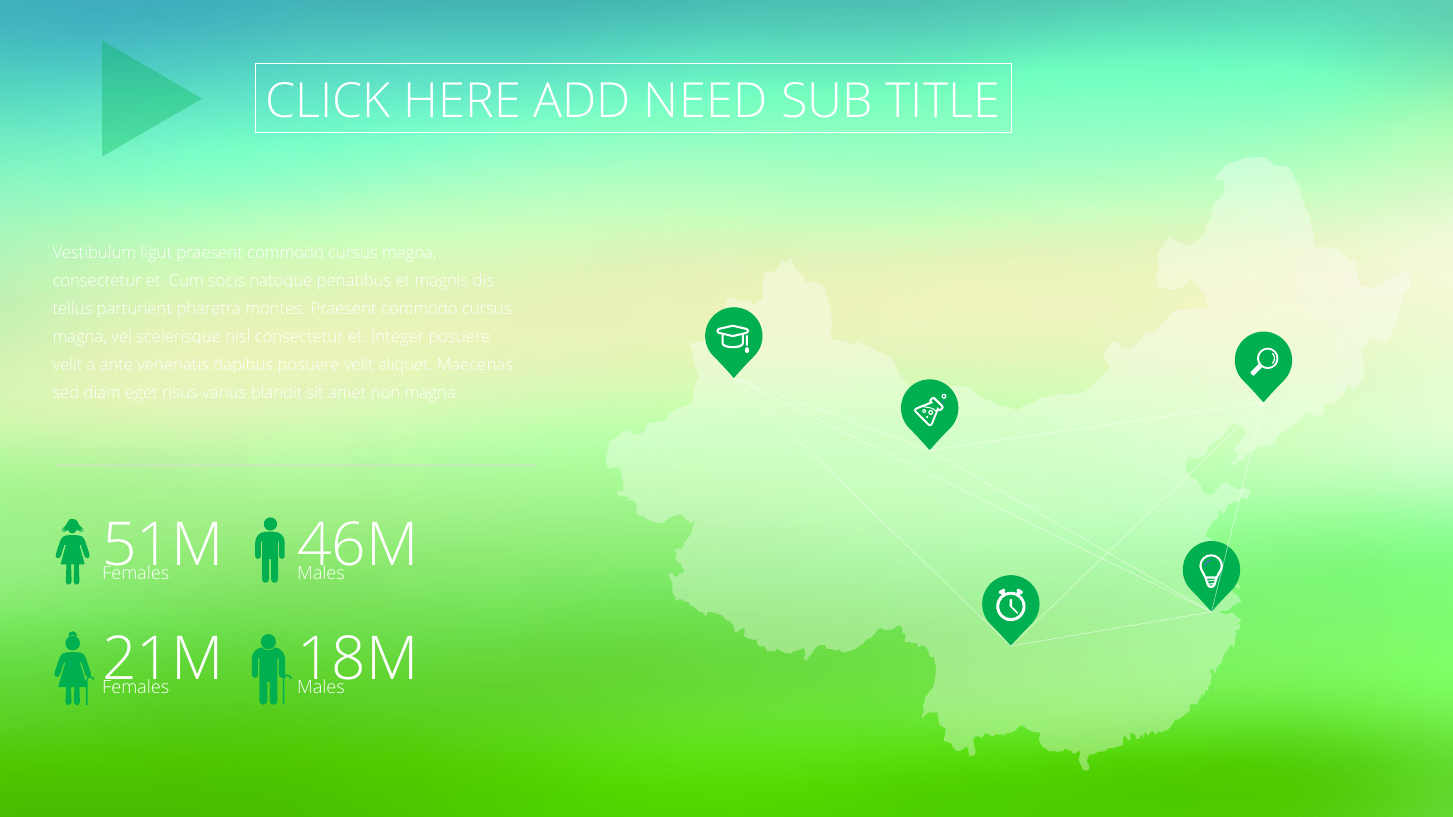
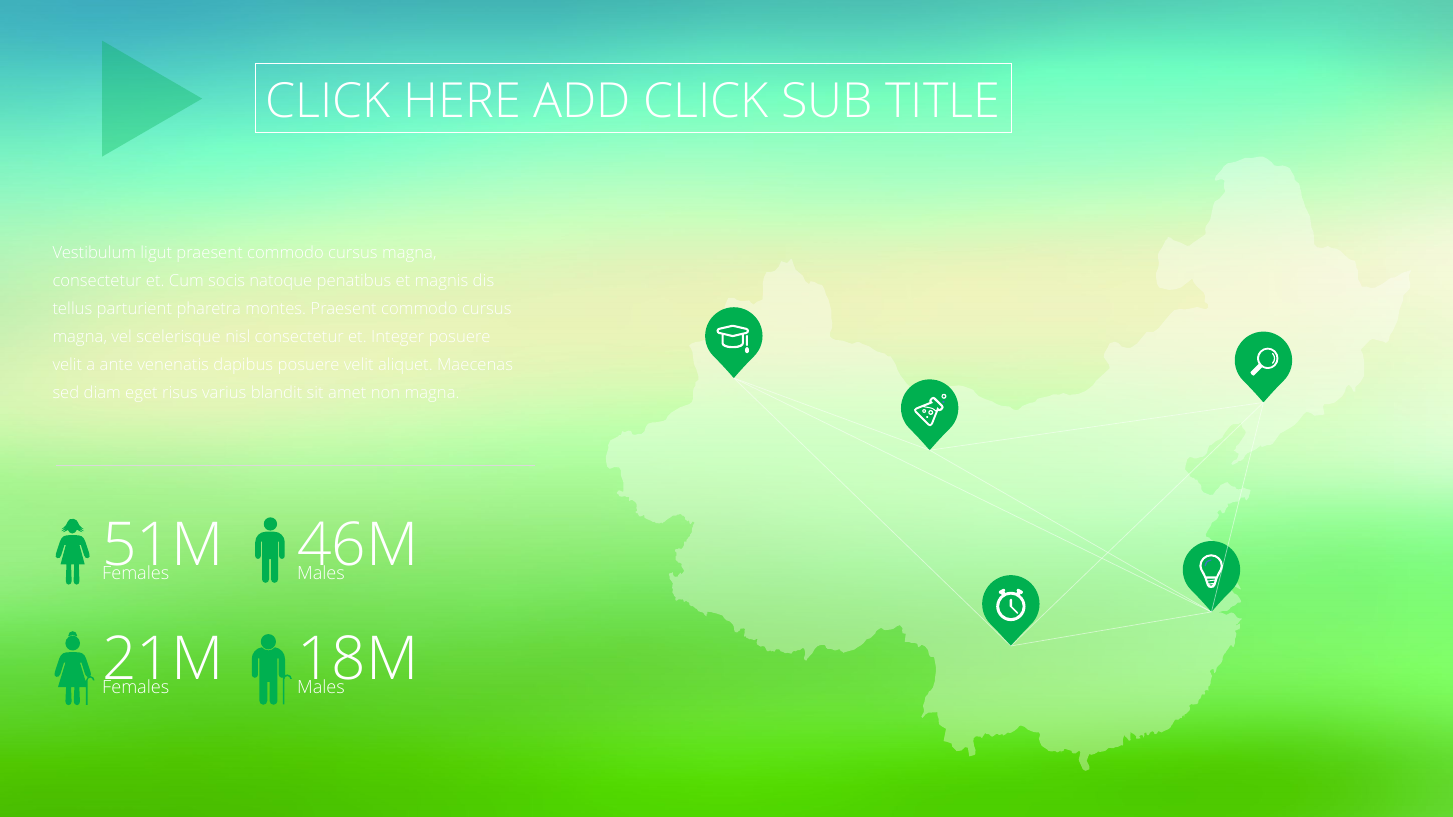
ADD NEED: NEED -> CLICK
